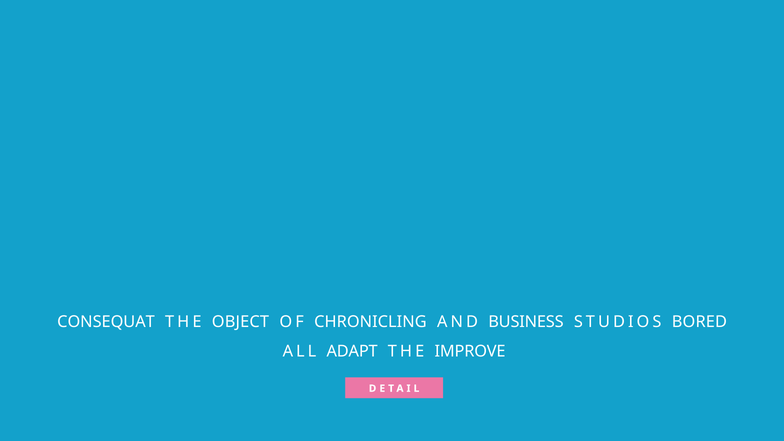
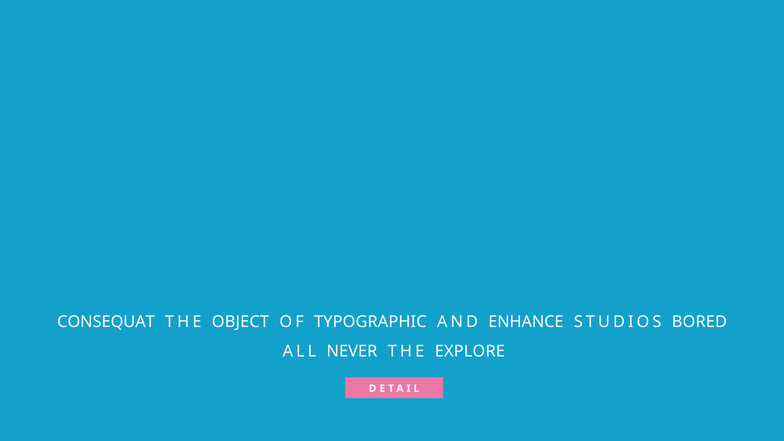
CHRONICLING: CHRONICLING -> TYPOGRAPHIC
BUSINESS: BUSINESS -> ENHANCE
ADAPT: ADAPT -> NEVER
IMPROVE: IMPROVE -> EXPLORE
